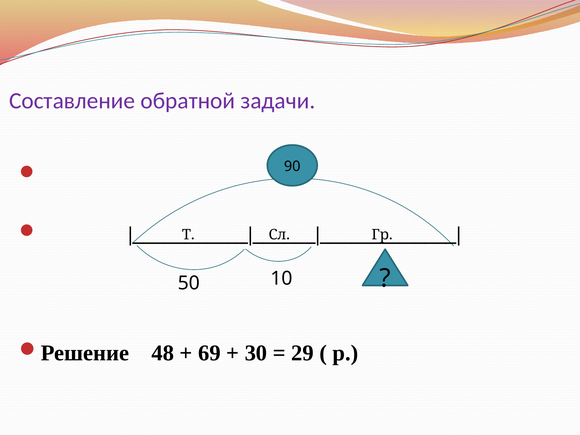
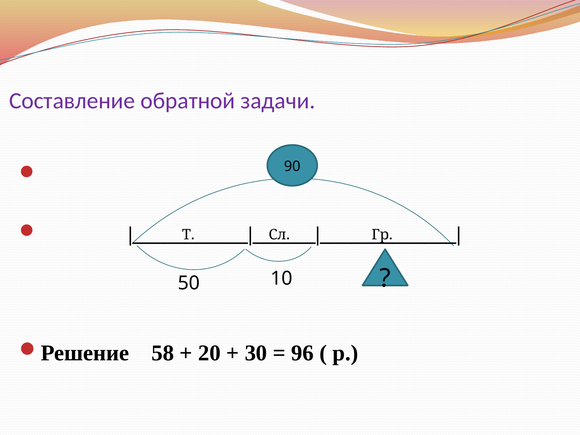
48: 48 -> 58
69: 69 -> 20
29: 29 -> 96
